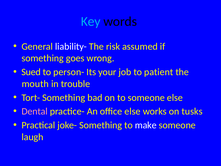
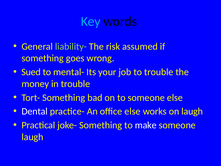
liability- colour: white -> light green
person-: person- -> mental-
to patient: patient -> trouble
mouth: mouth -> money
Dental colour: pink -> white
on tusks: tusks -> laugh
